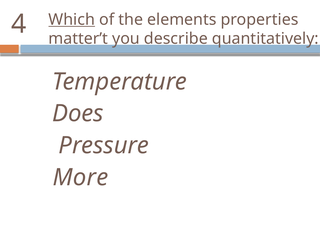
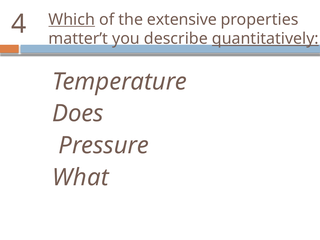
elements: elements -> extensive
quantitatively underline: none -> present
More: More -> What
